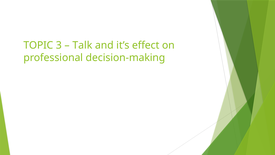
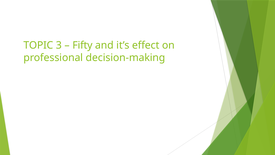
Talk: Talk -> Fifty
